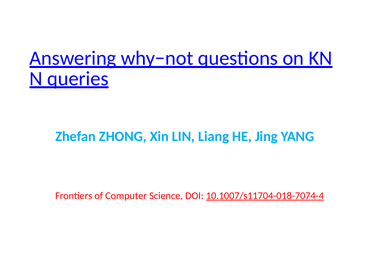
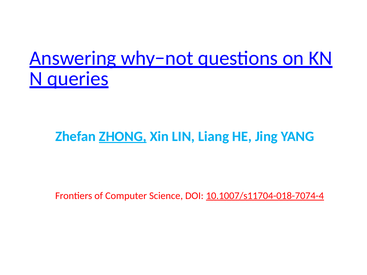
ZHONG underline: none -> present
